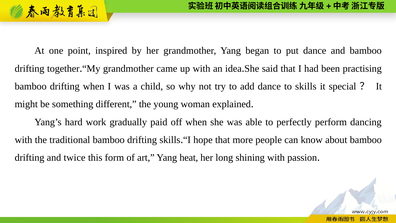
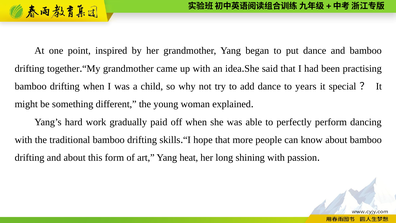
to skills: skills -> years
and twice: twice -> about
